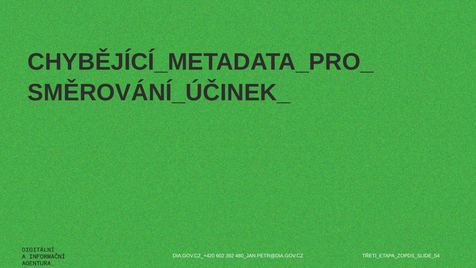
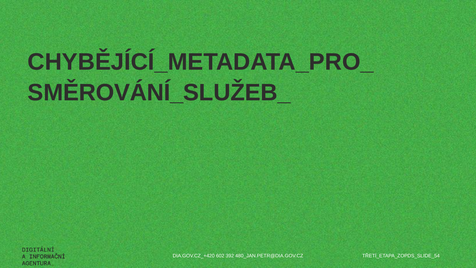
SMĚROVÁNÍ_ÚČINEK_: SMĚROVÁNÍ_ÚČINEK_ -> SMĚROVÁNÍ_SLUŽEB_
